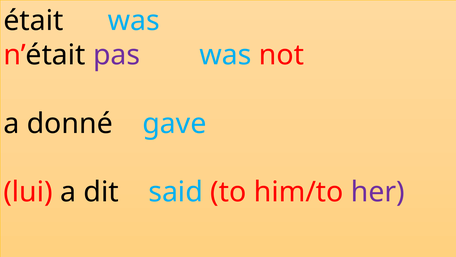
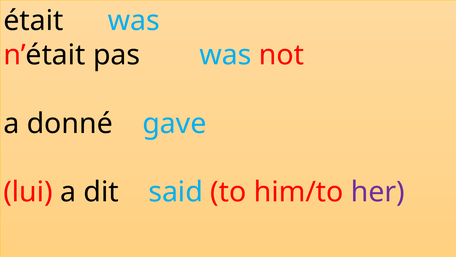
pas colour: purple -> black
